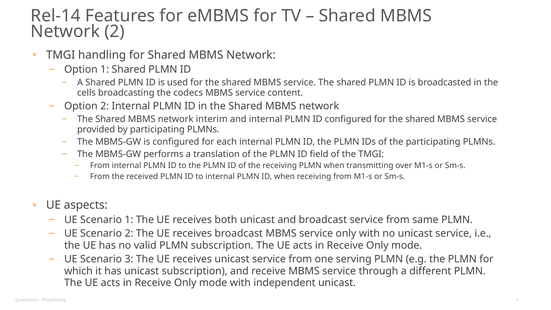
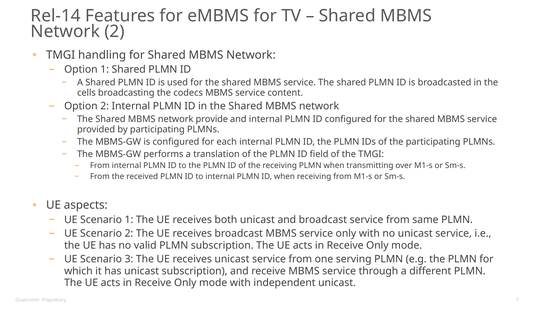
interim: interim -> provide
